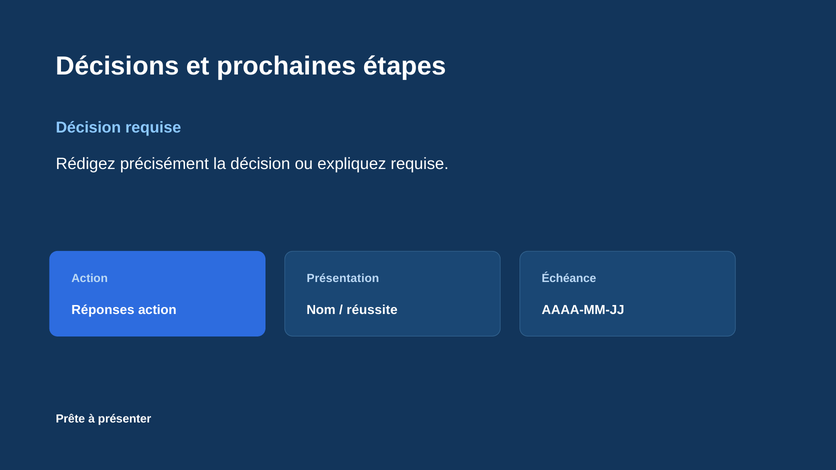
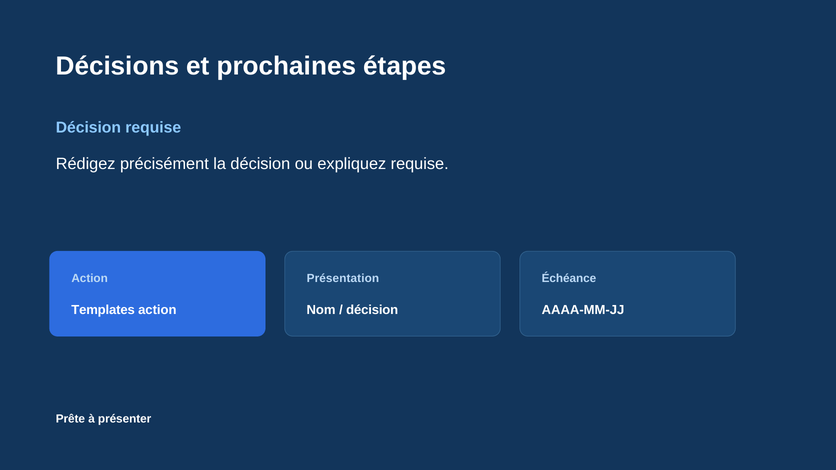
Réponses: Réponses -> Templates
réussite at (372, 310): réussite -> décision
